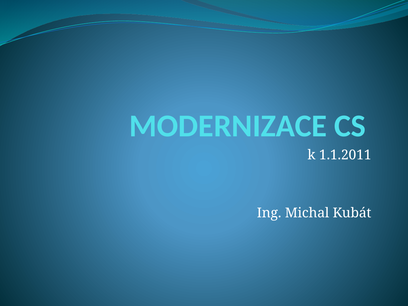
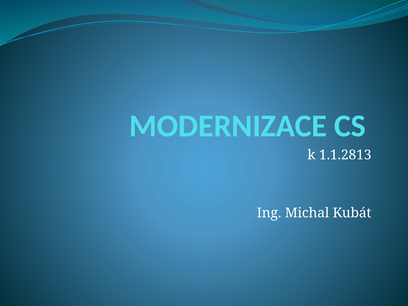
1.1.2011: 1.1.2011 -> 1.1.2813
